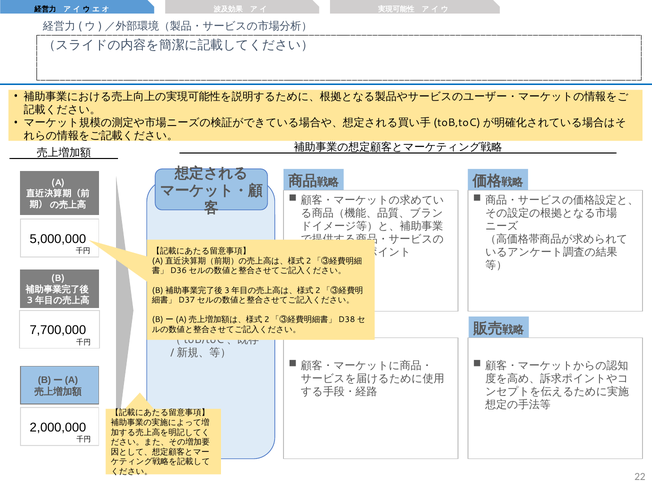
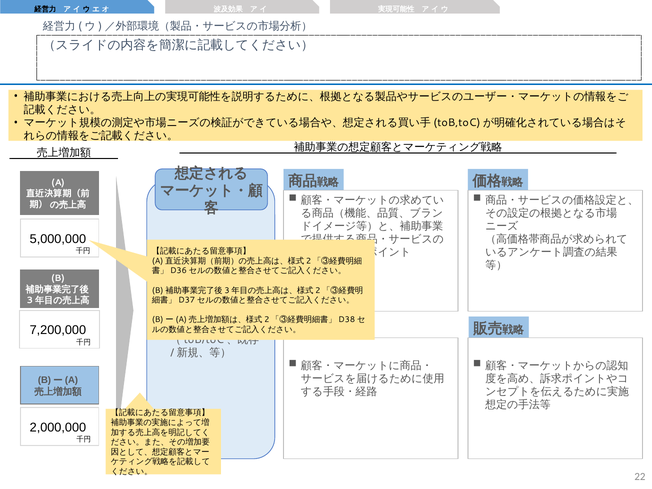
7,700,000: 7,700,000 -> 7,200,000
